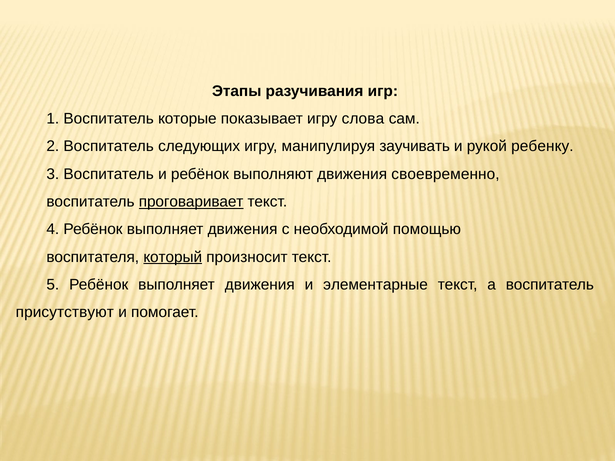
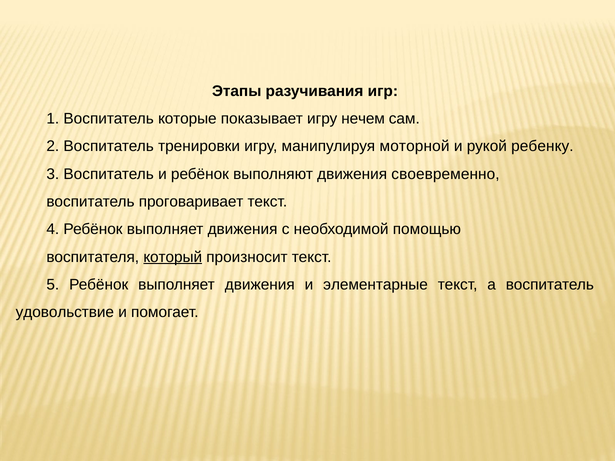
слова: слова -> нечем
следующих: следующих -> тренировки
заучивать: заучивать -> моторной
проговаривает underline: present -> none
присутствуют: присутствуют -> удовольствие
